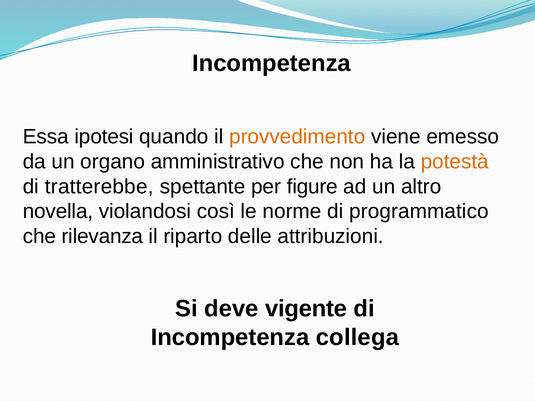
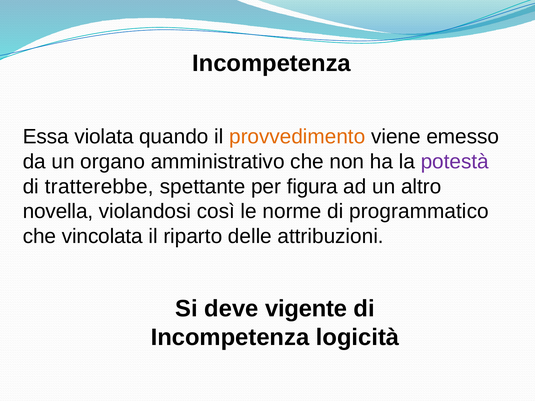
ipotesi: ipotesi -> violata
potestà colour: orange -> purple
figure: figure -> figura
rilevanza: rilevanza -> vincolata
collega: collega -> logicità
